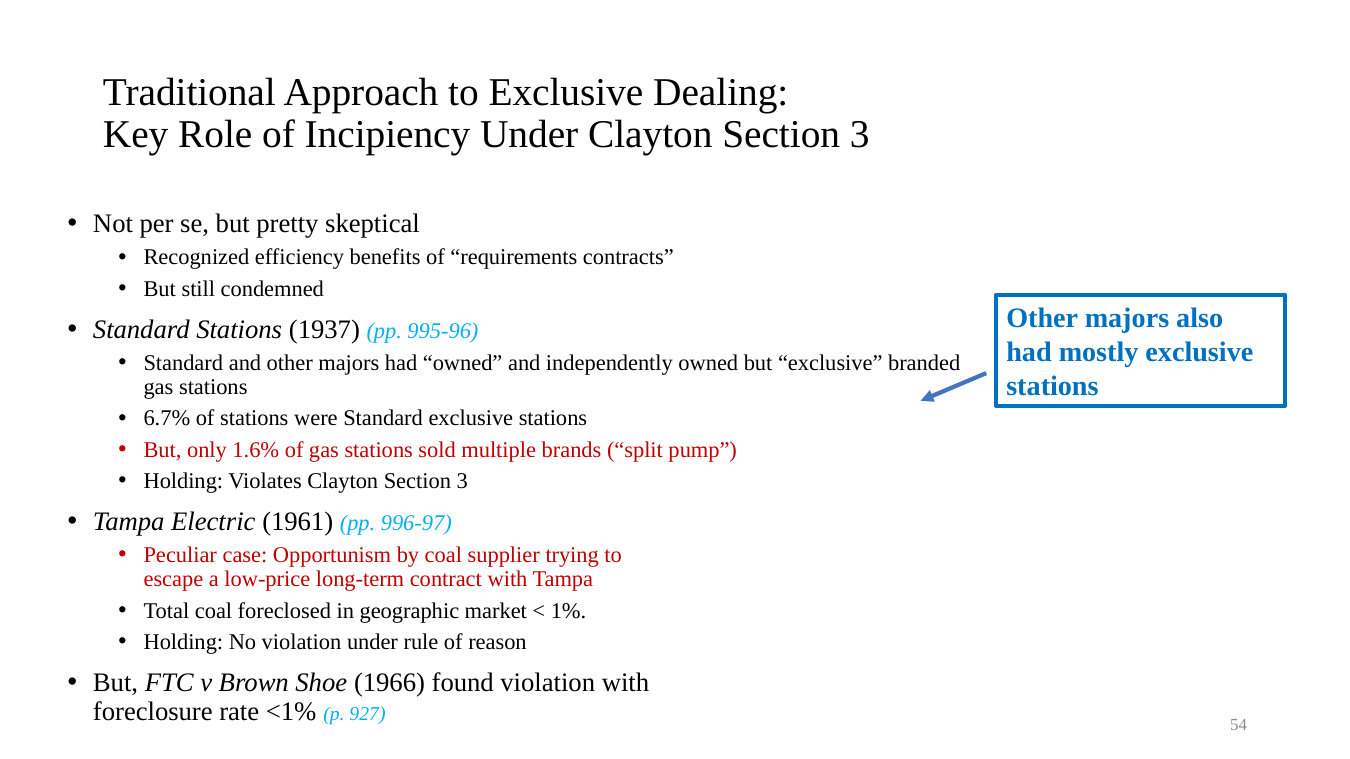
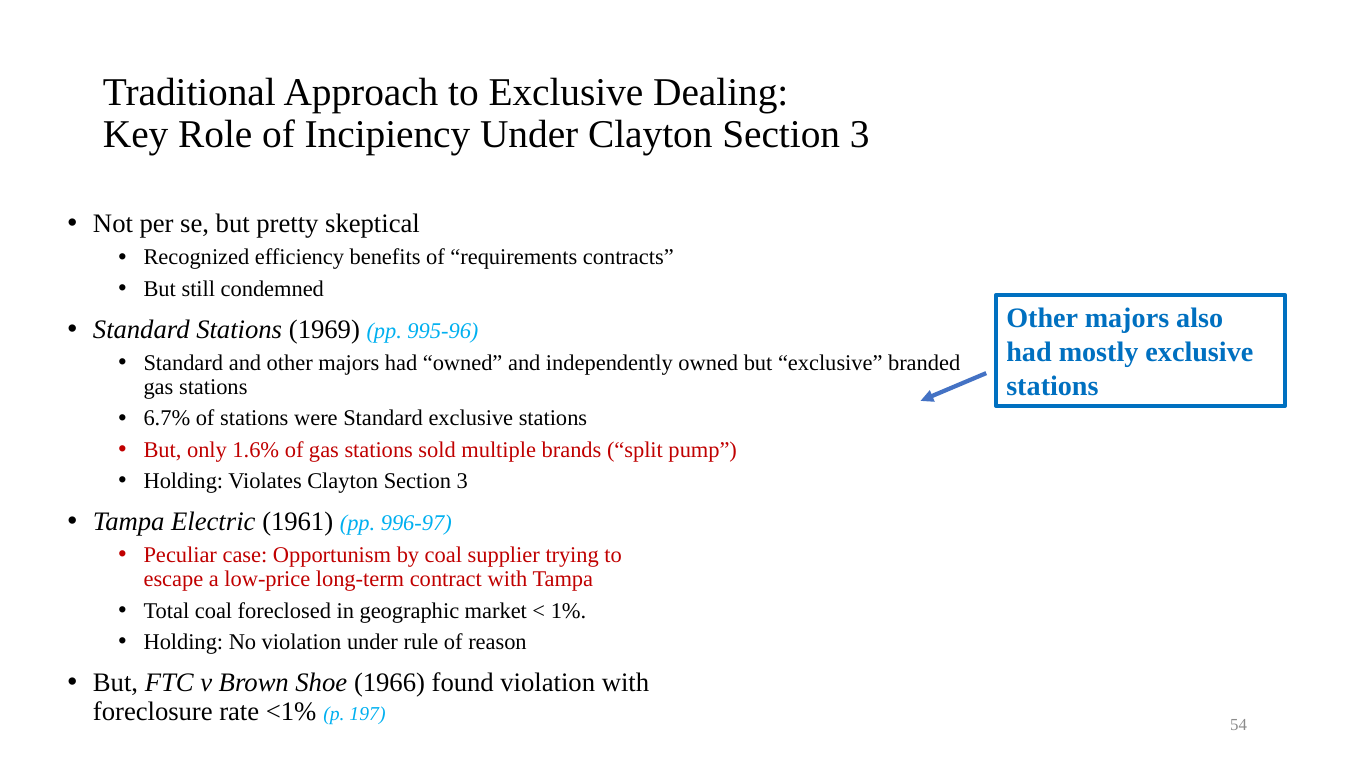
1937: 1937 -> 1969
927: 927 -> 197
